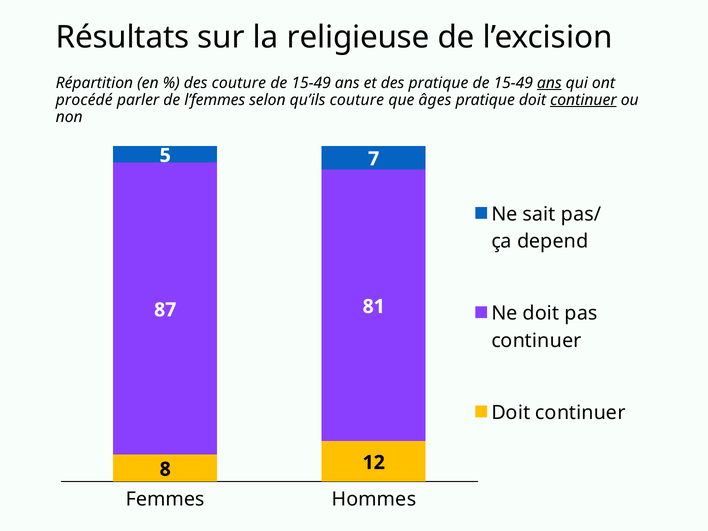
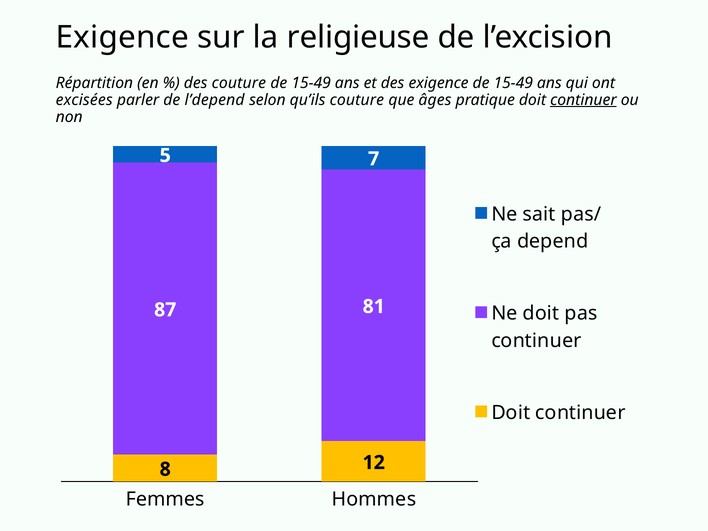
Résultats at (122, 37): Résultats -> Exigence
des pratique: pratique -> exigence
ans at (549, 83) underline: present -> none
procédé: procédé -> excisées
l’femmes: l’femmes -> l’depend
